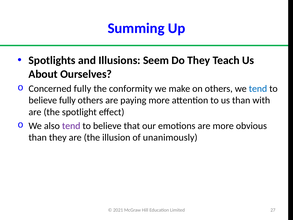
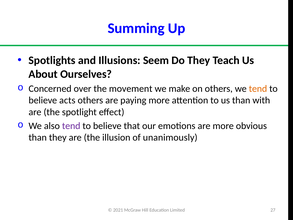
Concerned fully: fully -> over
conformity: conformity -> movement
tend at (258, 89) colour: blue -> orange
believe fully: fully -> acts
